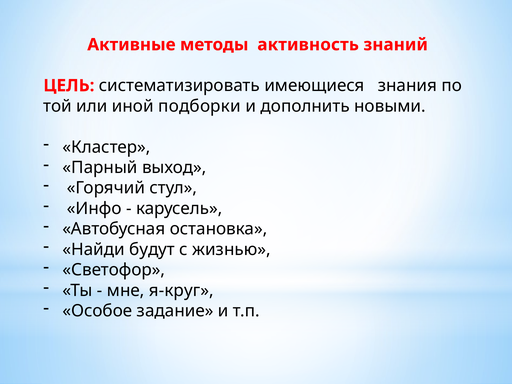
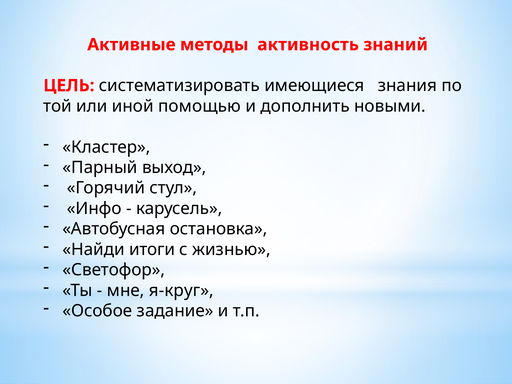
подборки: подборки -> помощью
будут: будут -> итоги
